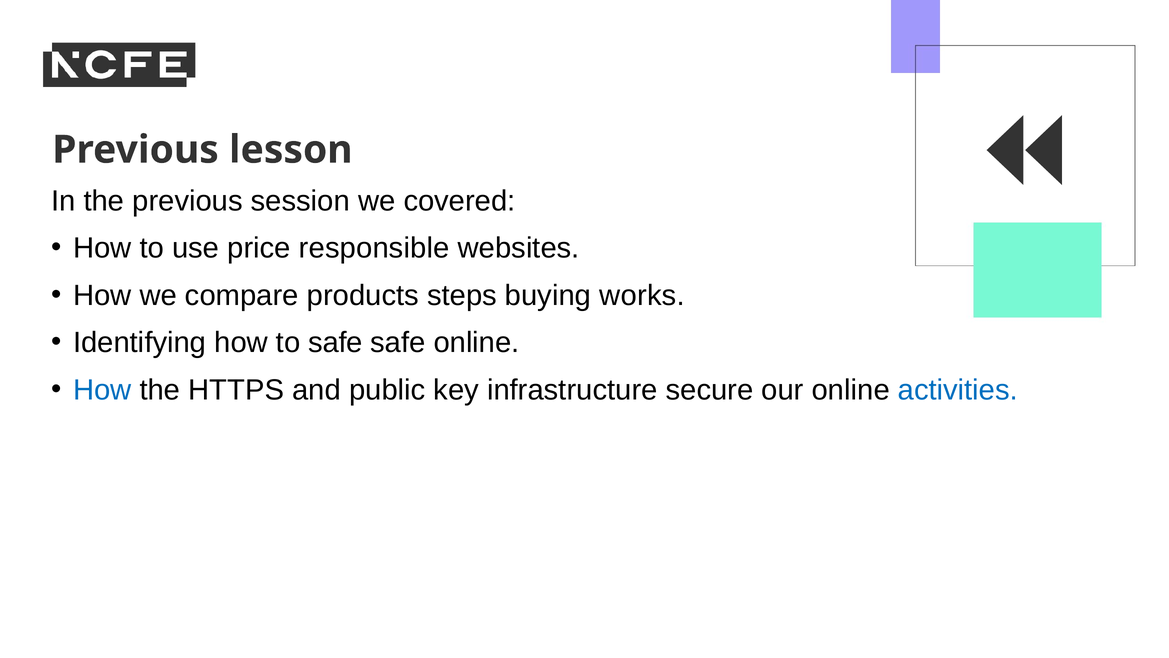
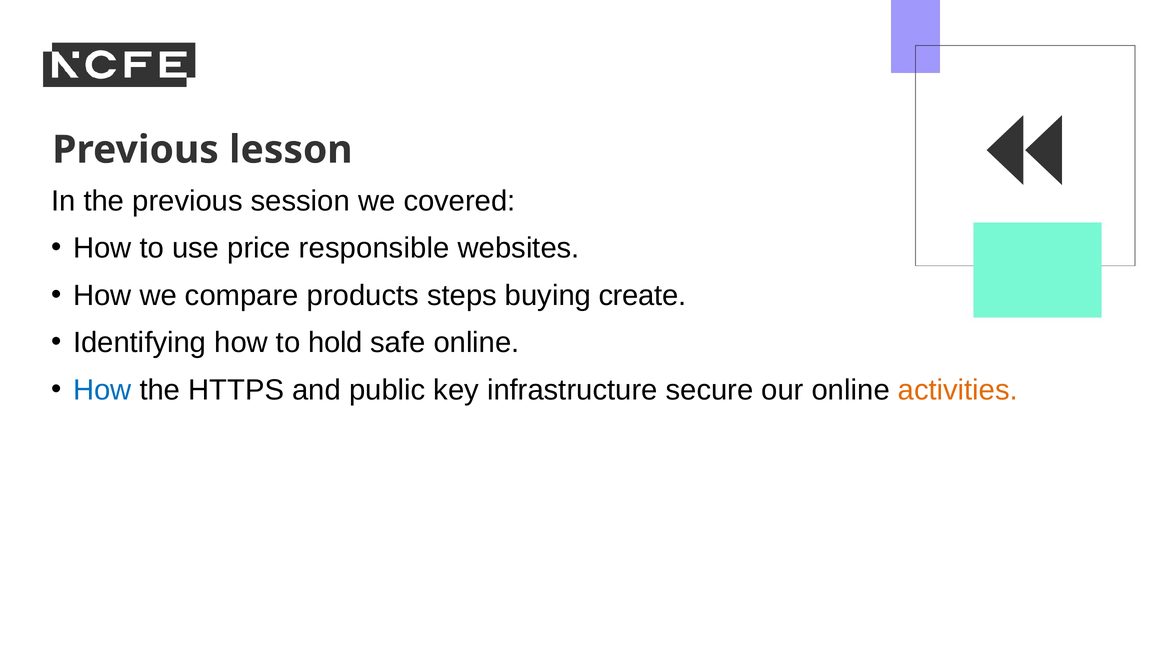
works: works -> create
to safe: safe -> hold
activities colour: blue -> orange
